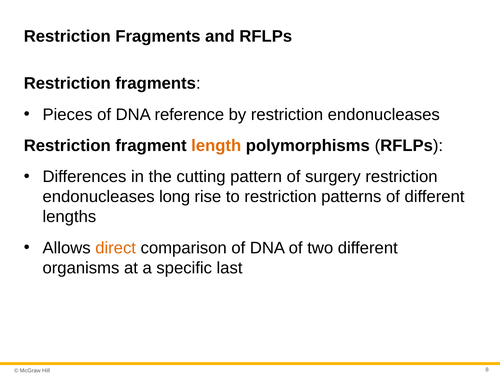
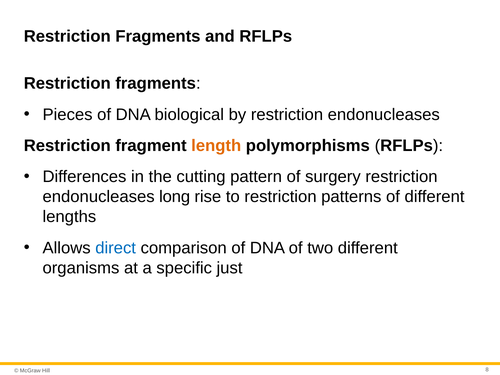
reference: reference -> biological
direct colour: orange -> blue
last: last -> just
